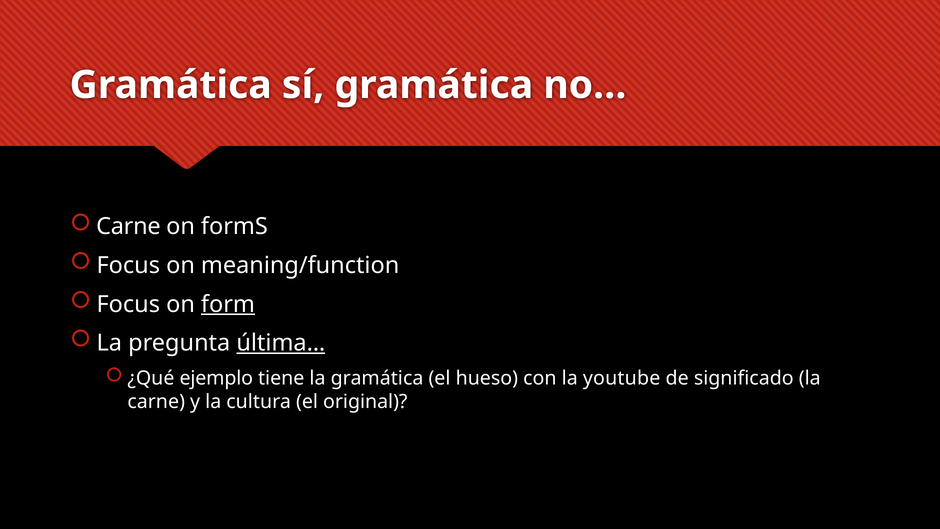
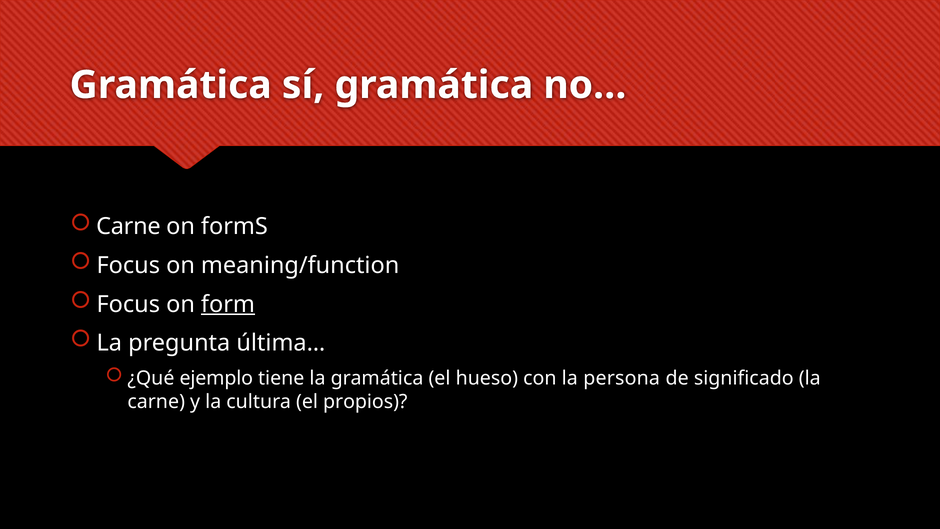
última… underline: present -> none
youtube: youtube -> persona
original: original -> propios
